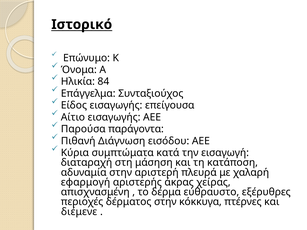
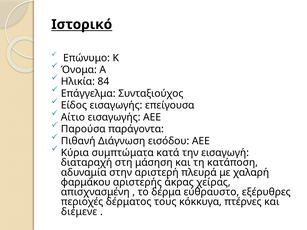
εφαρμογή: εφαρμογή -> φαρμάκου
δέρματος στην: στην -> τους
